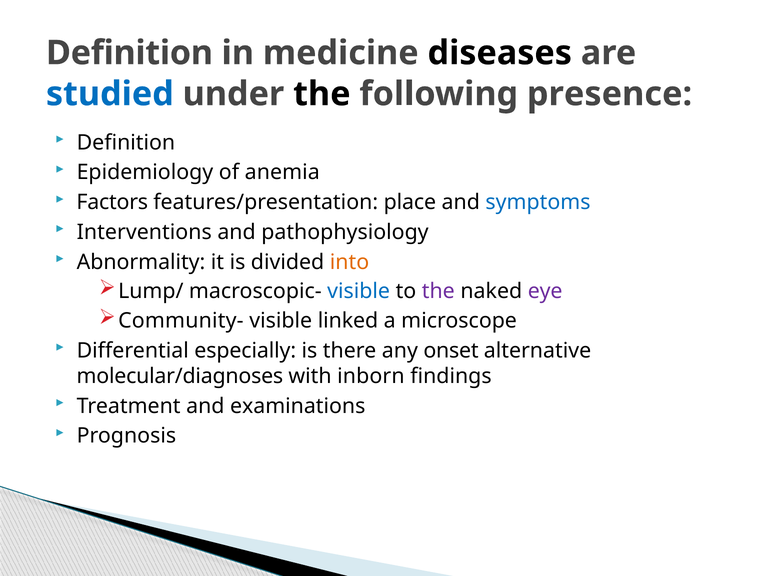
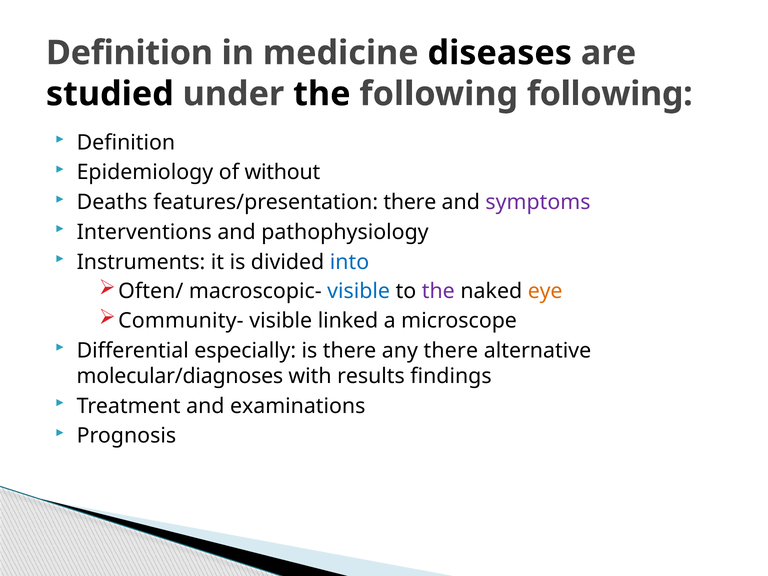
studied colour: blue -> black
following presence: presence -> following
anemia: anemia -> without
Factors: Factors -> Deaths
features/presentation place: place -> there
symptoms colour: blue -> purple
Abnormality: Abnormality -> Instruments
into colour: orange -> blue
Lump/: Lump/ -> Often/
eye colour: purple -> orange
any onset: onset -> there
inborn: inborn -> results
